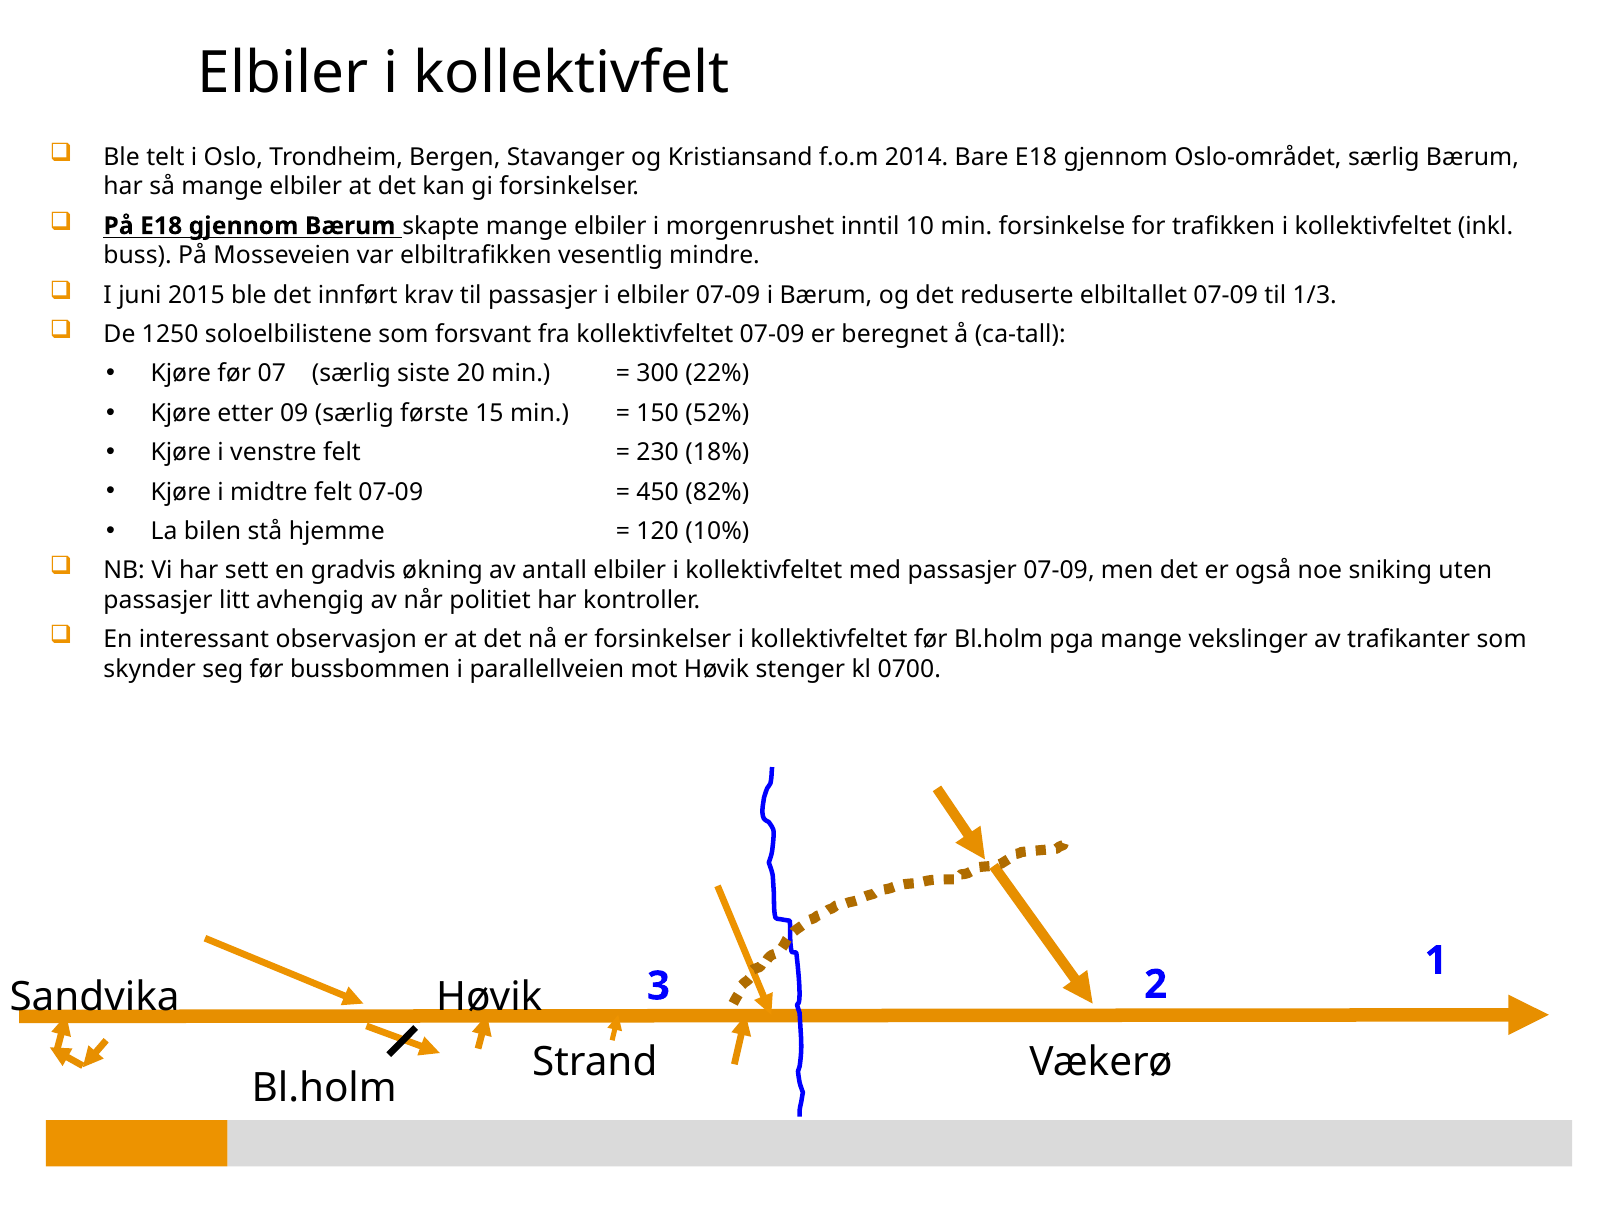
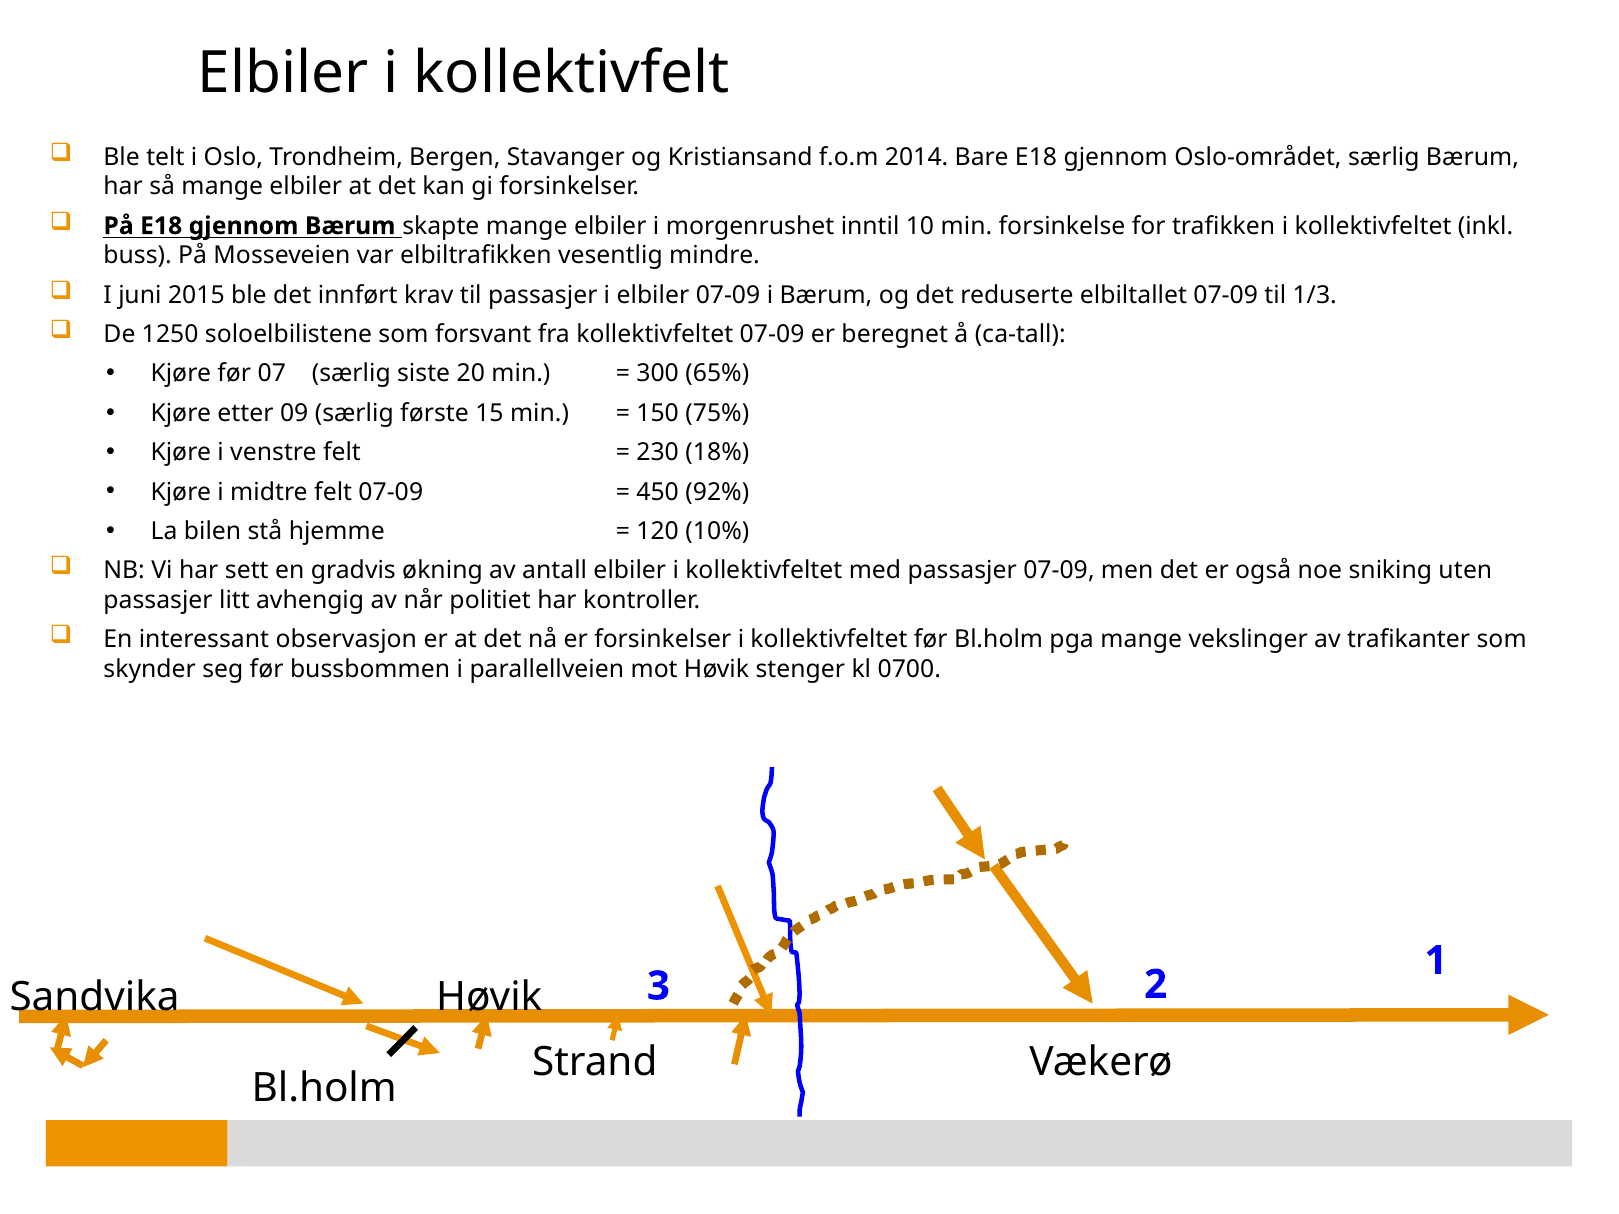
22%: 22% -> 65%
52%: 52% -> 75%
82%: 82% -> 92%
